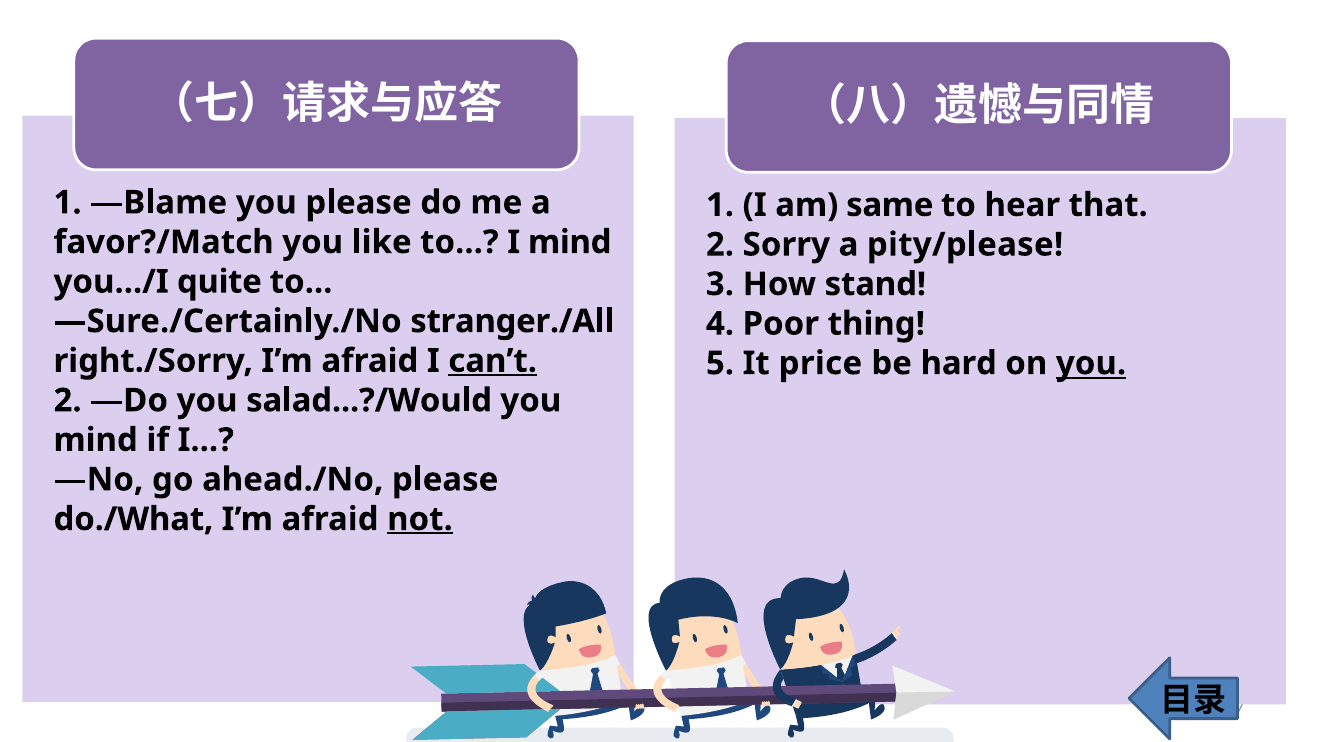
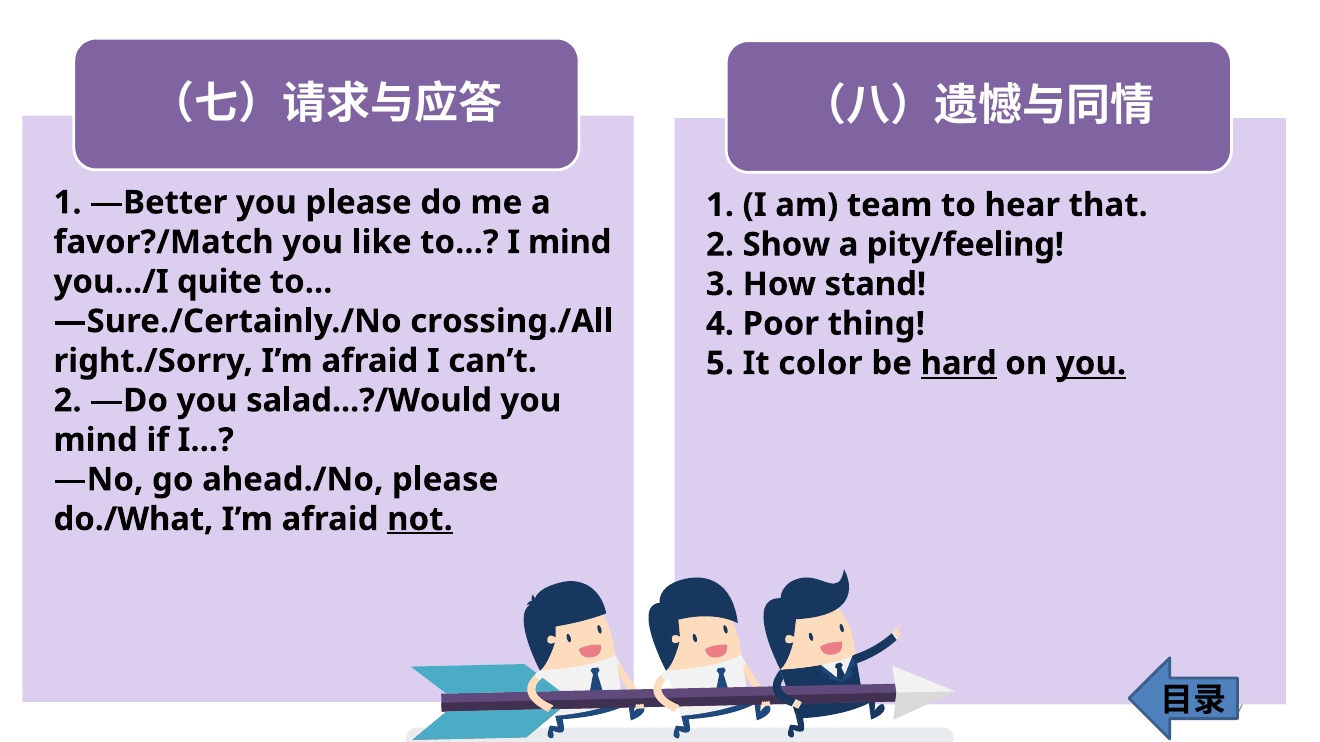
—Blame: —Blame -> —Better
same: same -> team
Sorry: Sorry -> Show
pity/please: pity/please -> pity/feeling
stranger./All: stranger./All -> crossing./All
can’t underline: present -> none
price: price -> color
hard underline: none -> present
